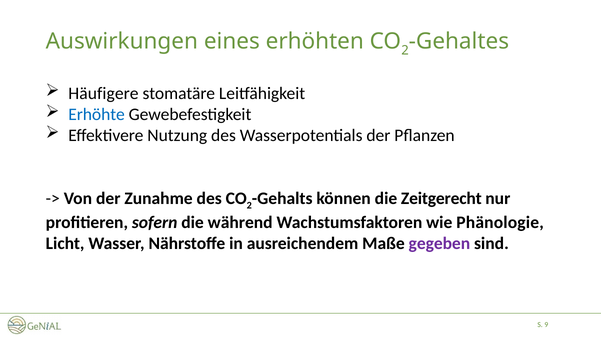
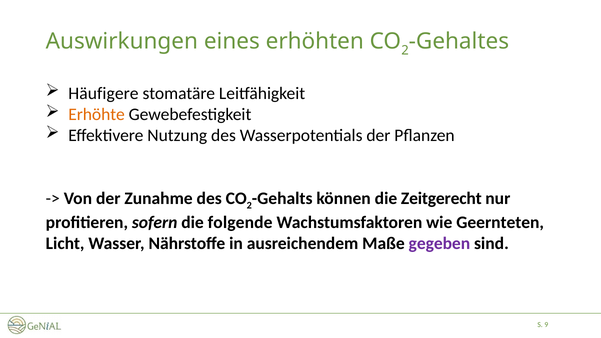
Erhöhte colour: blue -> orange
während: während -> folgende
Phänologie: Phänologie -> Geernteten
